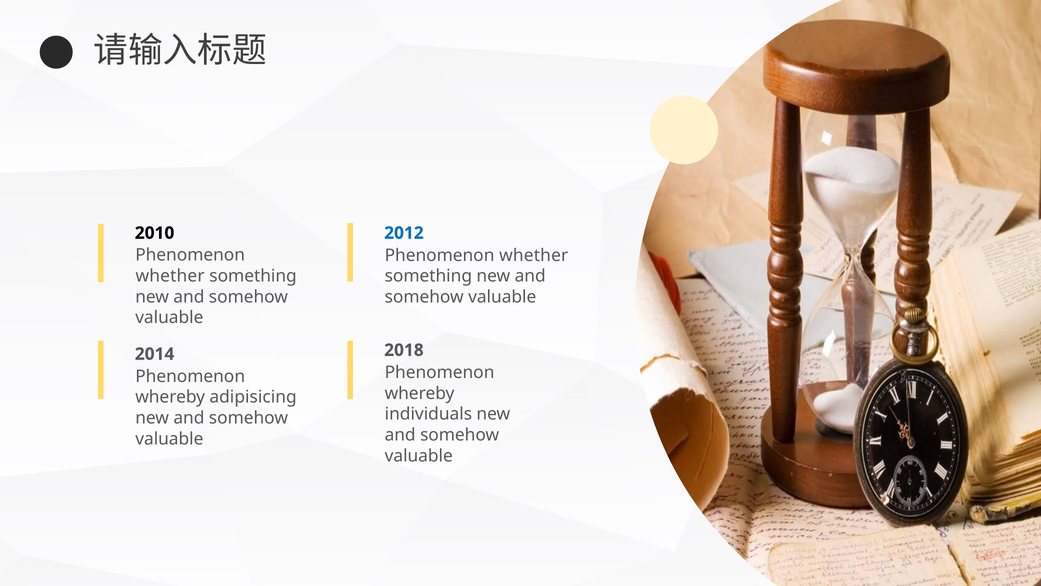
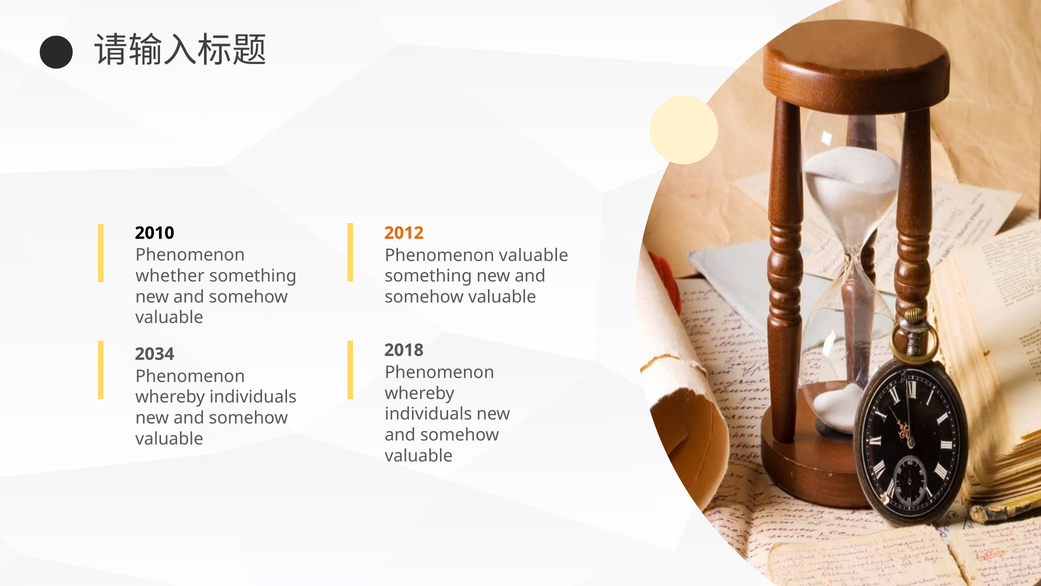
2012 colour: blue -> orange
whether at (534, 255): whether -> valuable
2014: 2014 -> 2034
adipisicing at (253, 397): adipisicing -> individuals
